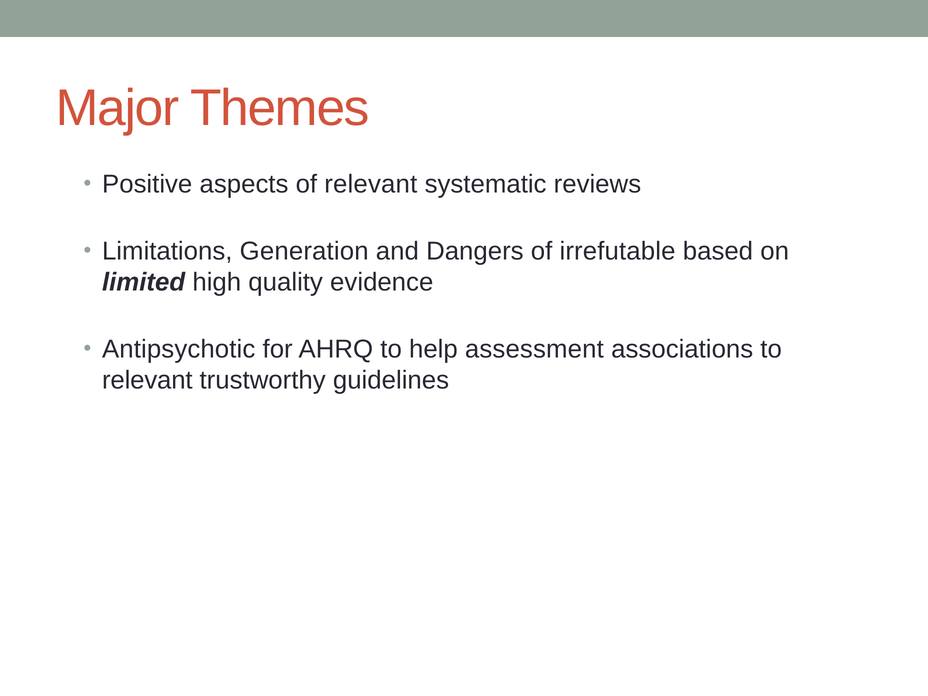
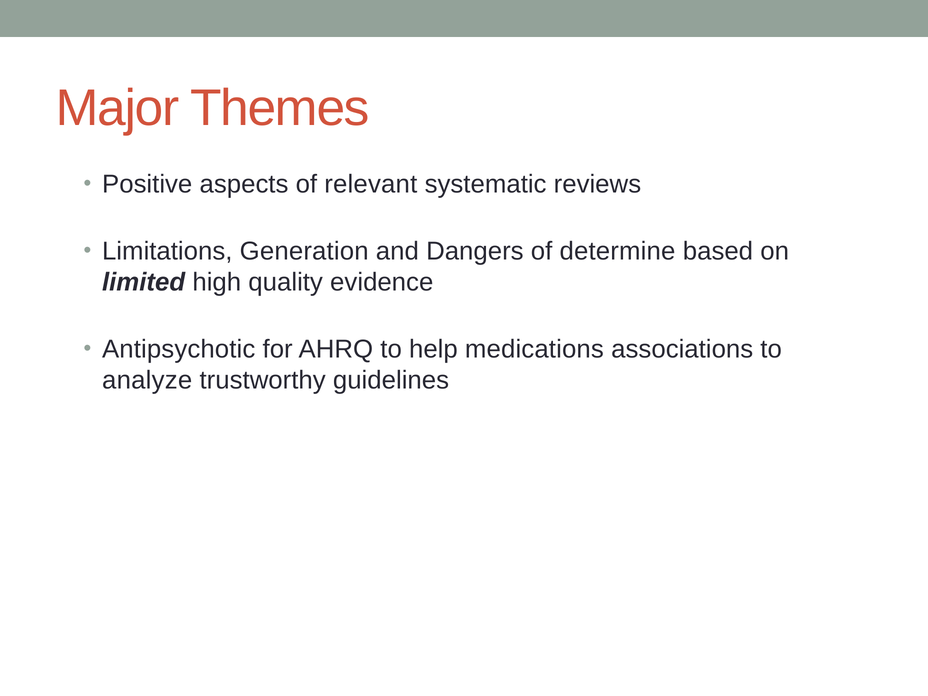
irrefutable: irrefutable -> determine
assessment: assessment -> medications
relevant at (147, 380): relevant -> analyze
